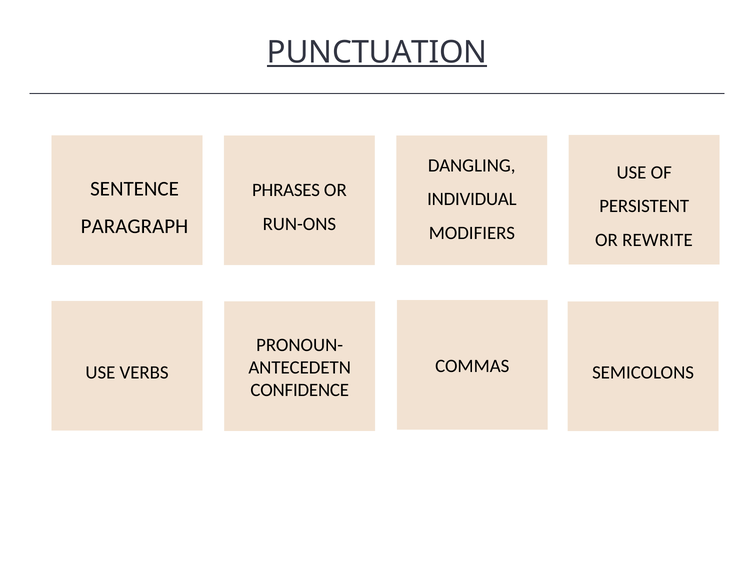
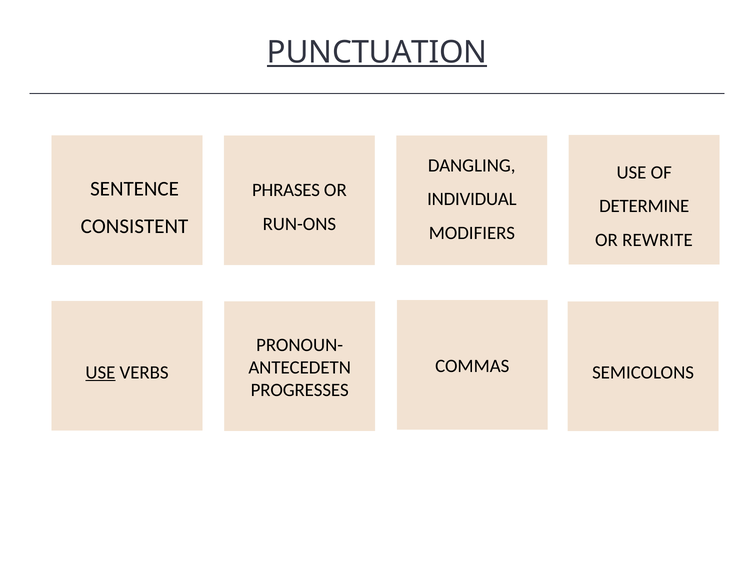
PERSISTENT: PERSISTENT -> DETERMINE
PARAGRAPH: PARAGRAPH -> CONSISTENT
USE at (100, 373) underline: none -> present
CONFIDENCE: CONFIDENCE -> PROGRESSES
